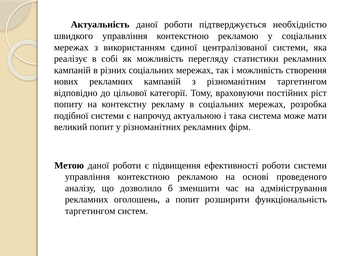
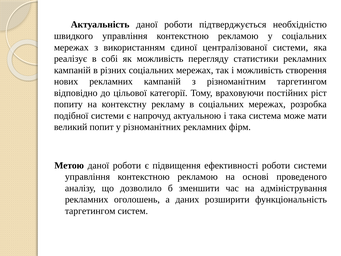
а попит: попит -> даних
